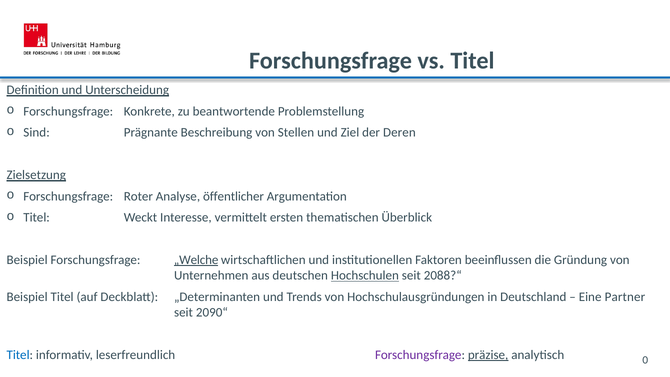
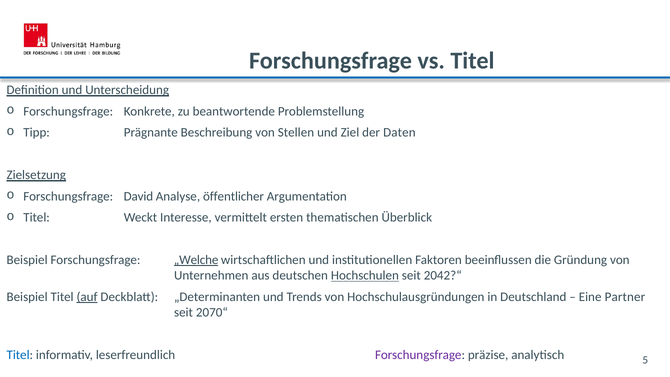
Sind: Sind -> Tipp
Deren: Deren -> Daten
Roter: Roter -> David
2088?“: 2088?“ -> 2042?“
auf underline: none -> present
2090“: 2090“ -> 2070“
präzise underline: present -> none
0: 0 -> 5
